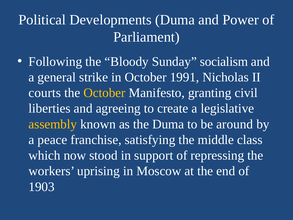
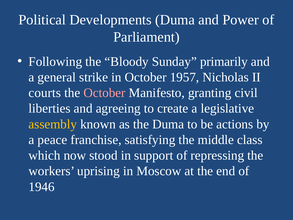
socialism: socialism -> primarily
1991: 1991 -> 1957
October at (105, 93) colour: yellow -> pink
around: around -> actions
1903: 1903 -> 1946
